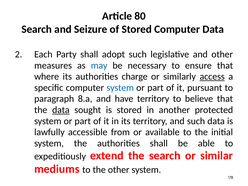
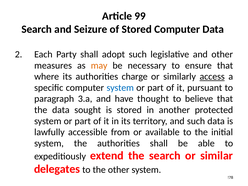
80: 80 -> 99
may colour: blue -> orange
8.a: 8.a -> 3.a
have territory: territory -> thought
data at (61, 110) underline: present -> none
mediums: mediums -> delegates
